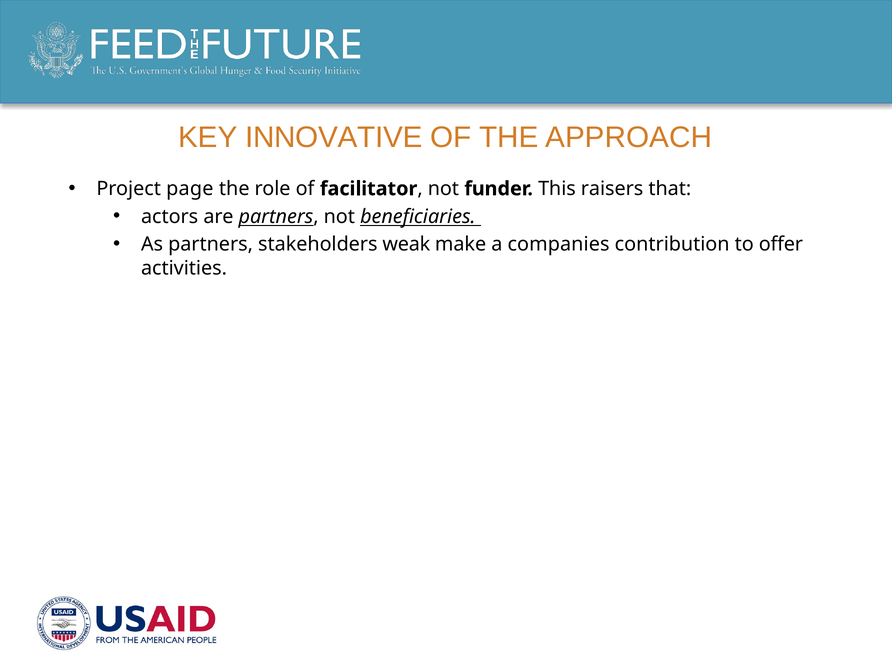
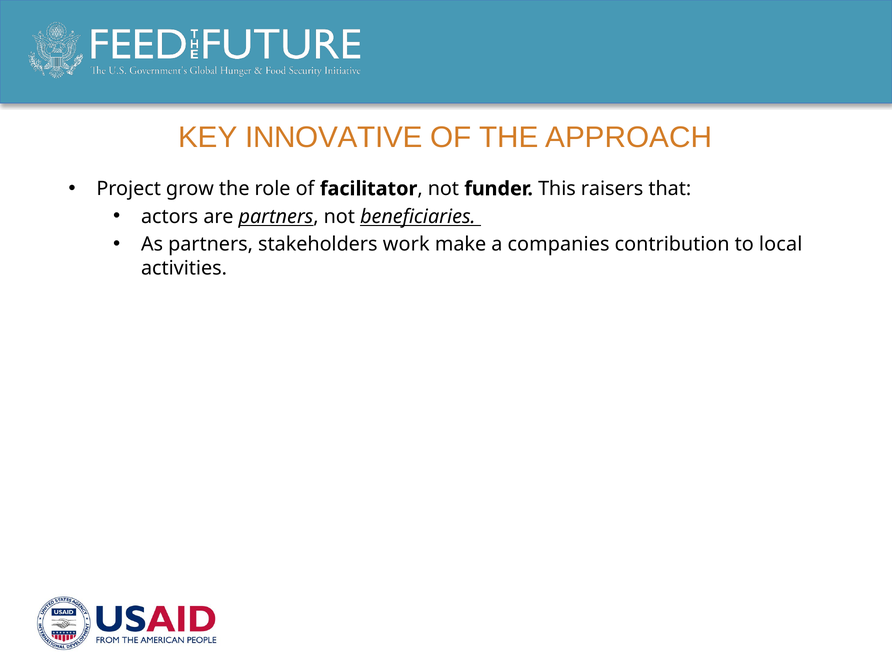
page: page -> grow
weak: weak -> work
offer: offer -> local
